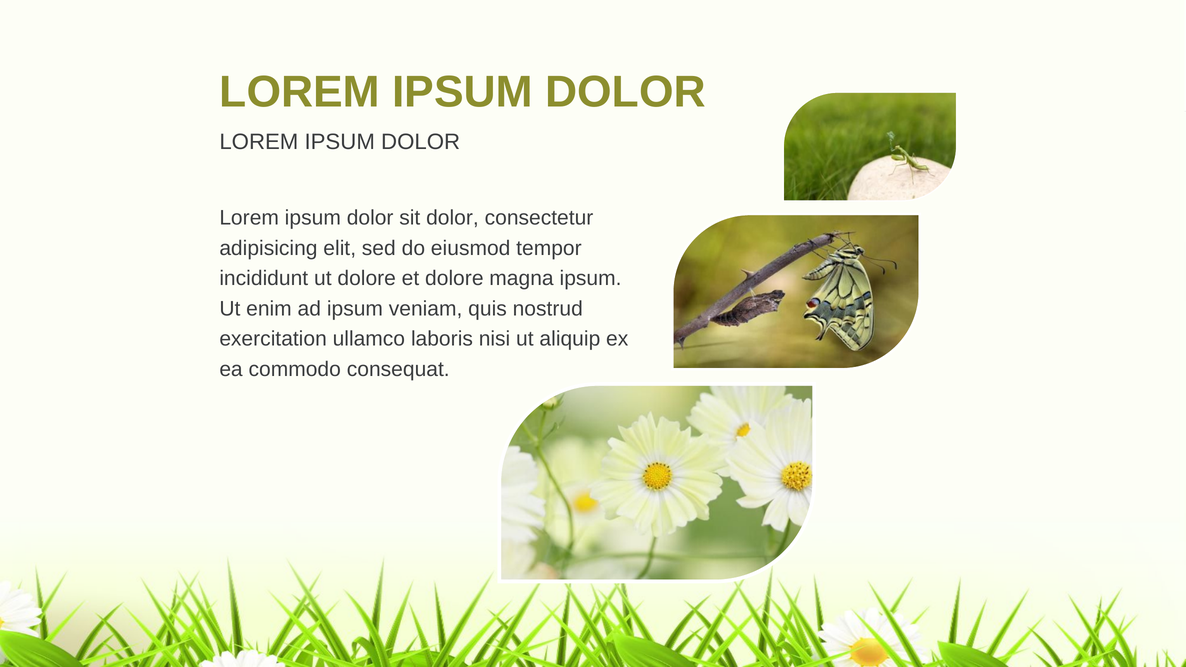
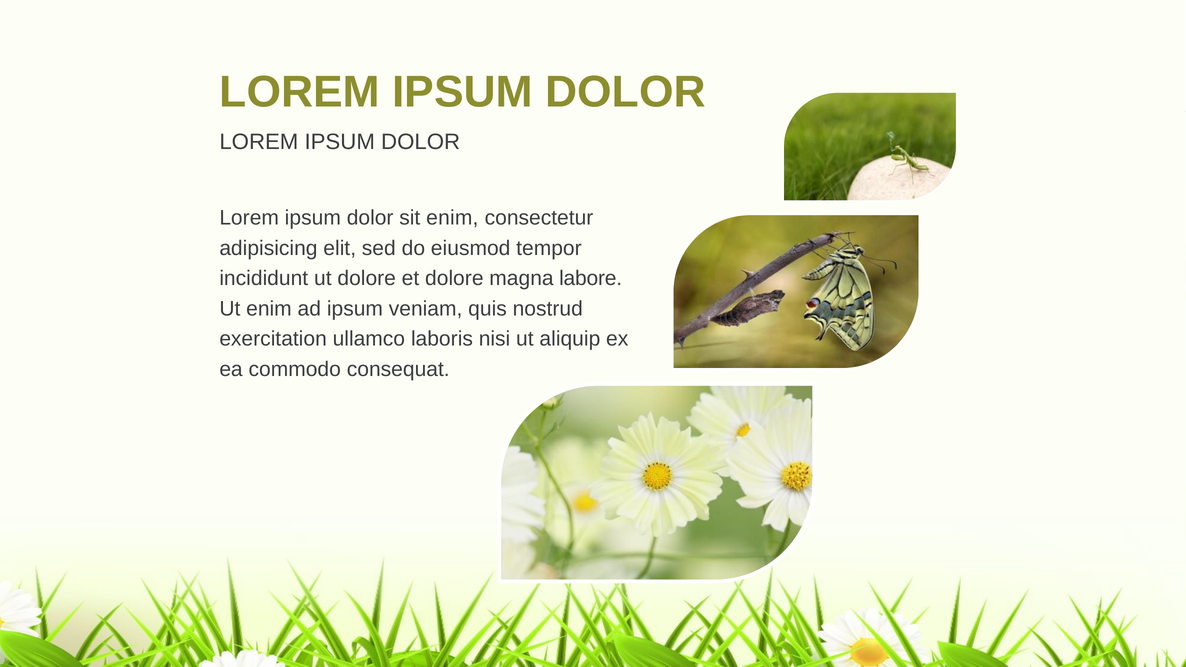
sit dolor: dolor -> enim
magna ipsum: ipsum -> labore
